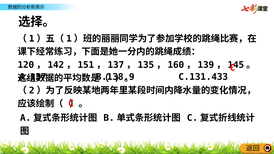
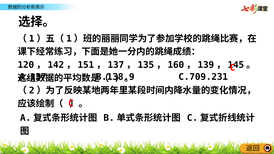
C.131.433: C.131.433 -> C.709.231
